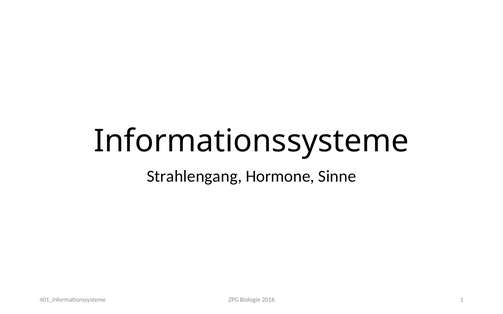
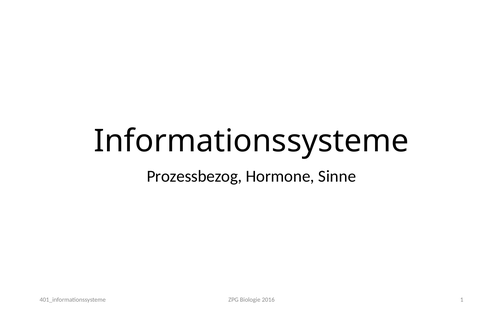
Strahlengang: Strahlengang -> Prozessbezog
